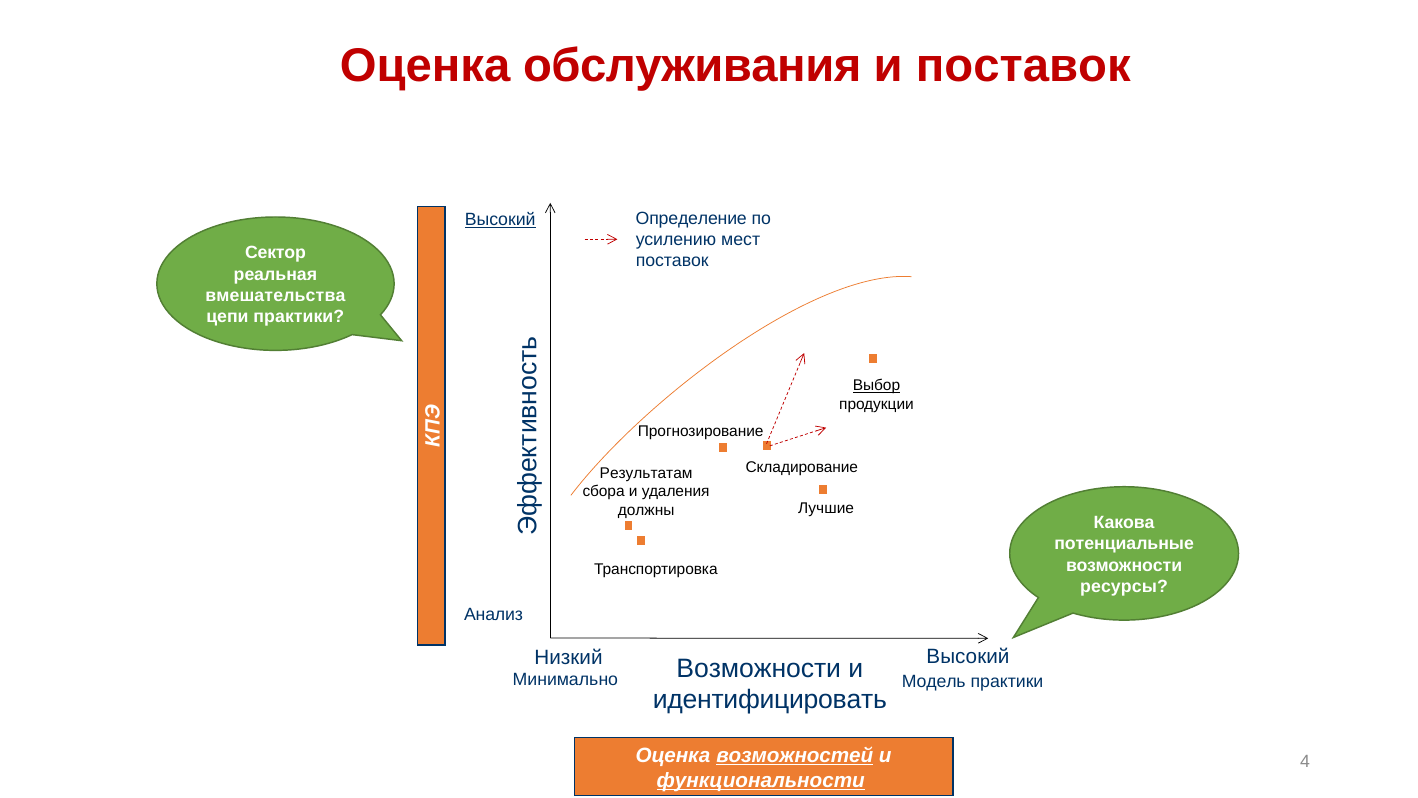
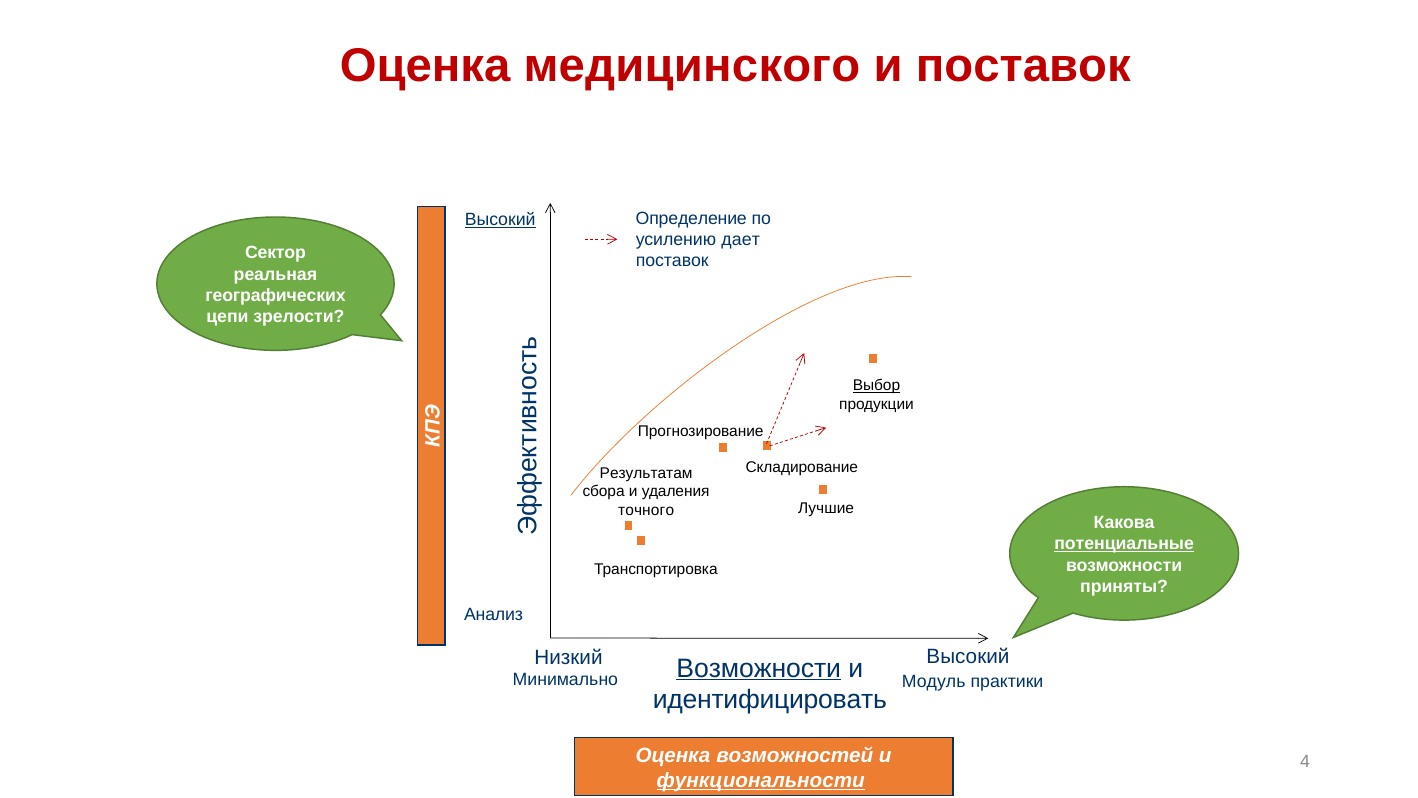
обслуживания: обслуживания -> медицинского
мест: мест -> дает
вмешательства: вмешательства -> географических
цепи практики: практики -> зрелости
должны: должны -> точного
потенциальные underline: none -> present
ресурсы: ресурсы -> приняты
Возможности at (759, 668) underline: none -> present
Модель: Модель -> Модуль
возможностей underline: present -> none
